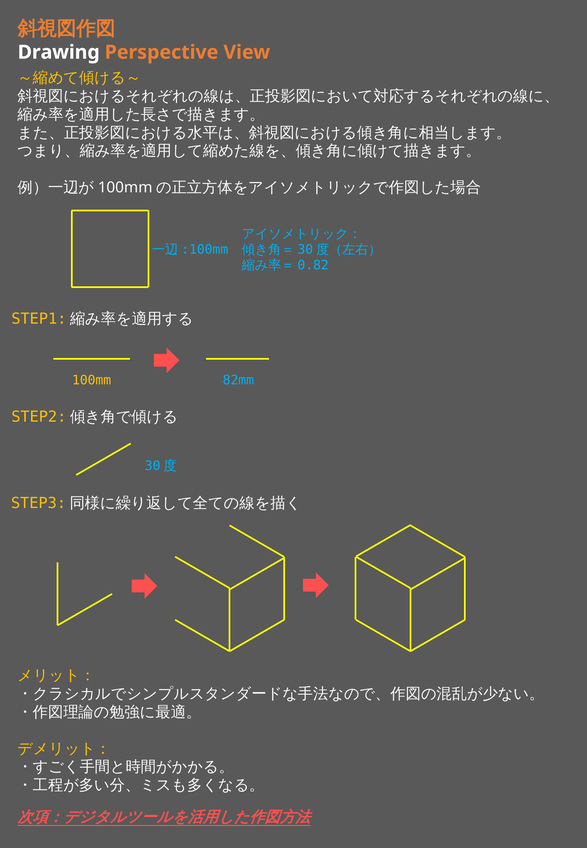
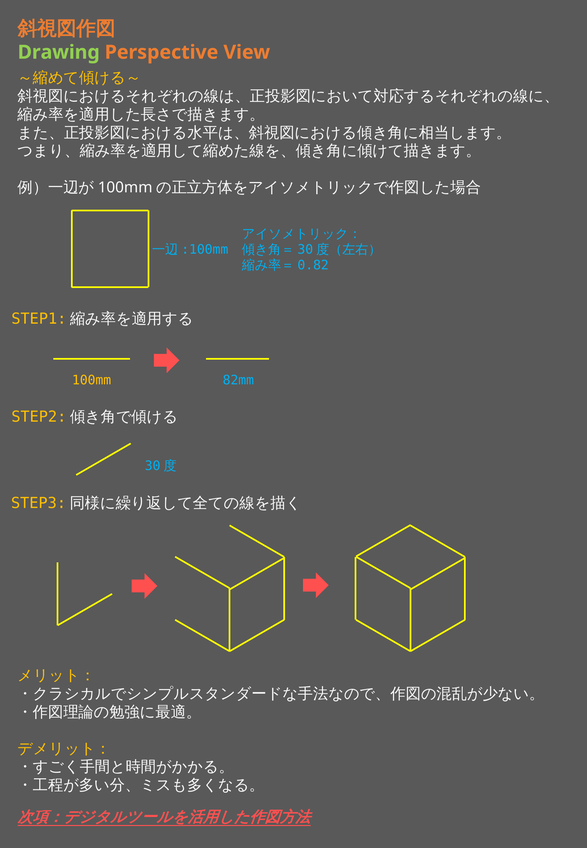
Drawing colour: white -> light green
